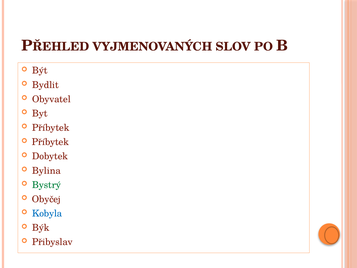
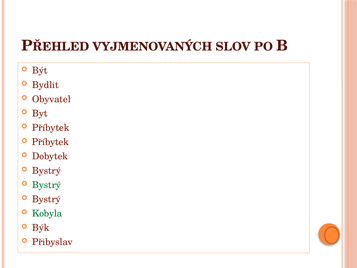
Bylina at (46, 171): Bylina -> Bystrý
Obyčej at (46, 199): Obyčej -> Bystrý
Kobyla colour: blue -> green
